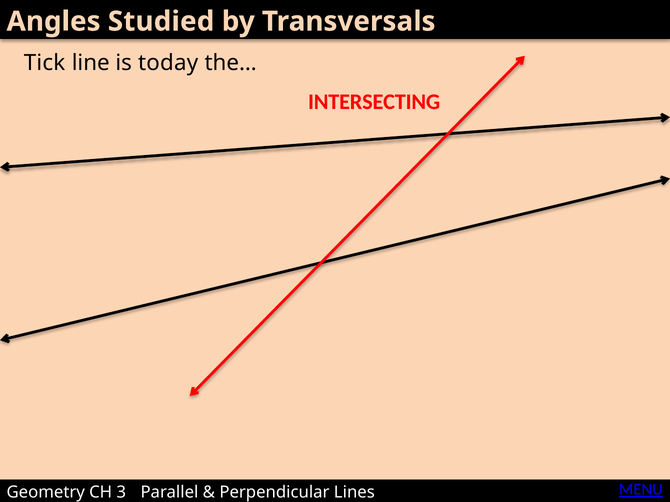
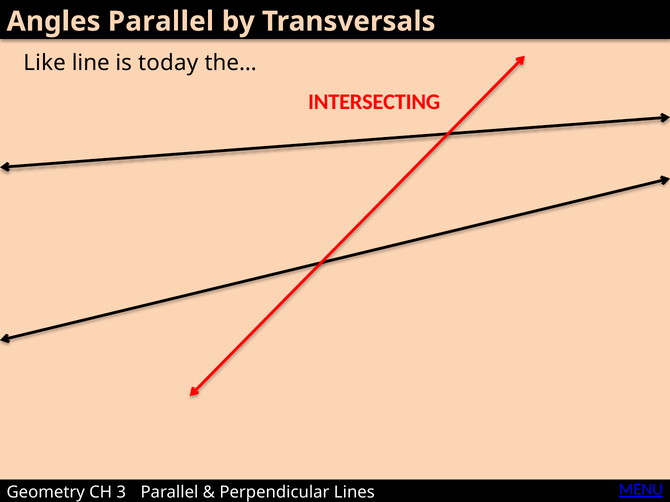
Angles Studied: Studied -> Parallel
Tick: Tick -> Like
